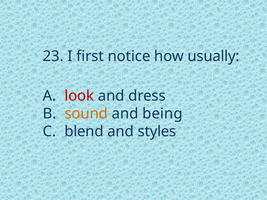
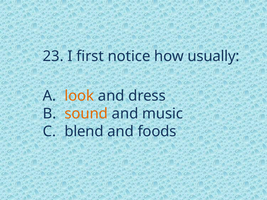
look colour: red -> orange
being: being -> music
styles: styles -> foods
